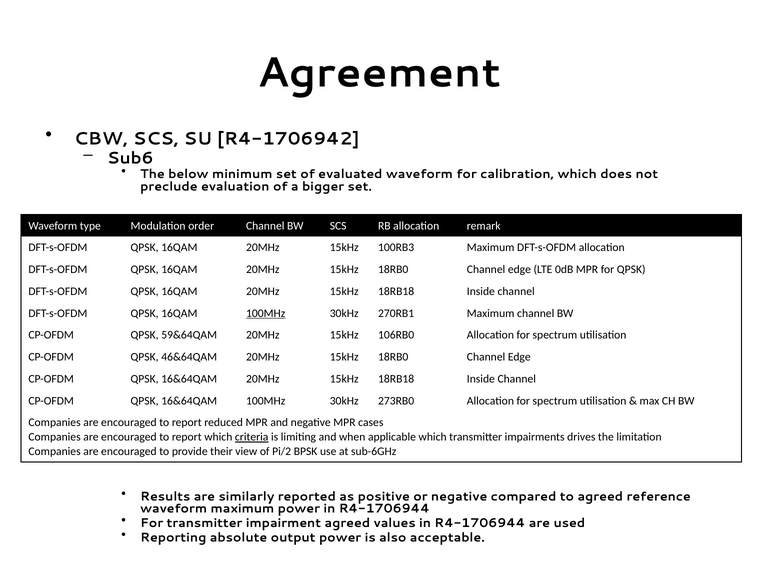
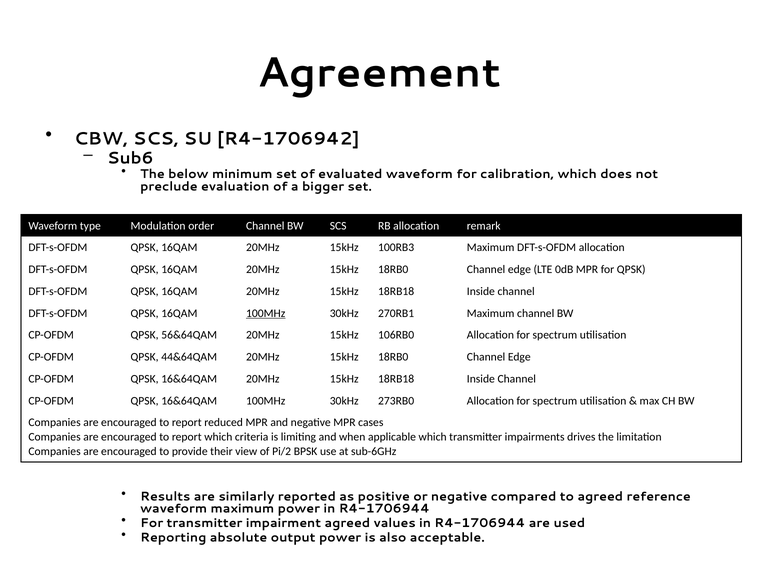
59&64QAM: 59&64QAM -> 56&64QAM
46&64QAM: 46&64QAM -> 44&64QAM
criteria underline: present -> none
